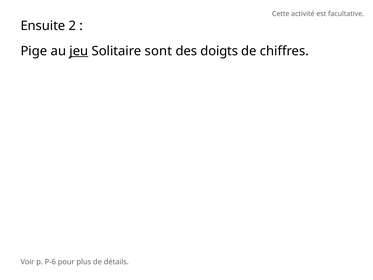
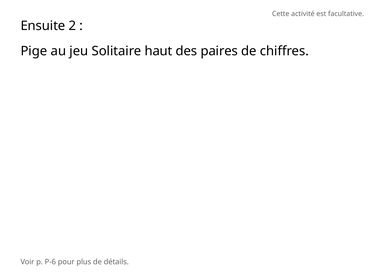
jeu underline: present -> none
sont: sont -> haut
doigts: doigts -> paires
